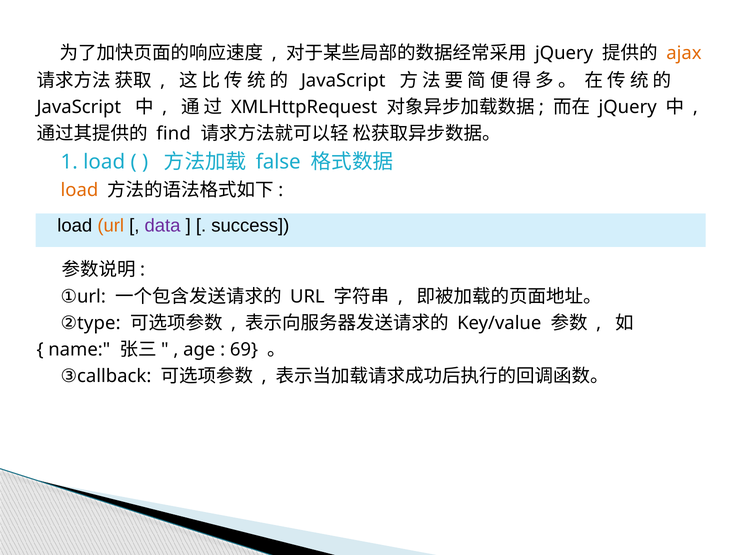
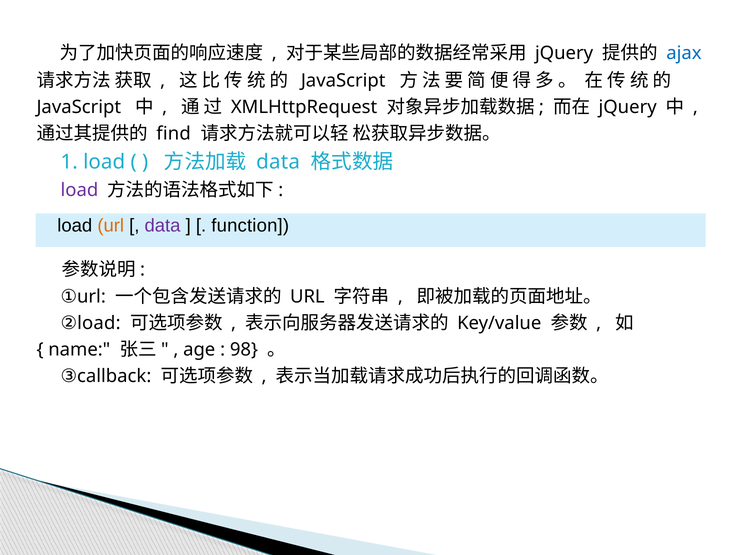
ajax colour: orange -> blue
false at (278, 162): false -> data
load at (79, 190) colour: orange -> purple
success: success -> function
type at (99, 323): type -> load
69: 69 -> 98
